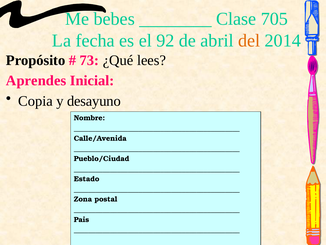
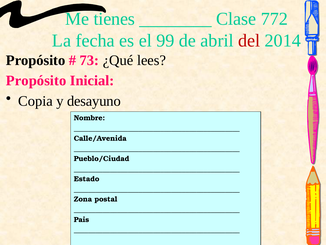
bebes: bebes -> tienes
705: 705 -> 772
92: 92 -> 99
del colour: orange -> red
Aprendes at (36, 81): Aprendes -> Propósito
